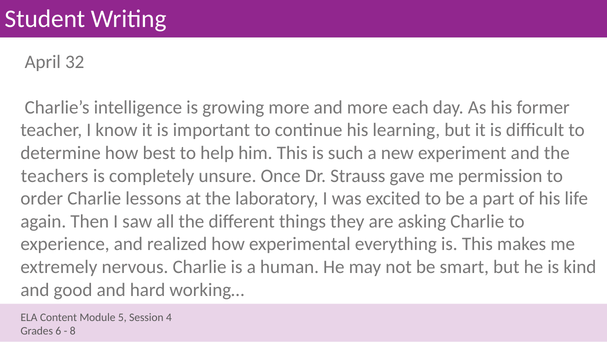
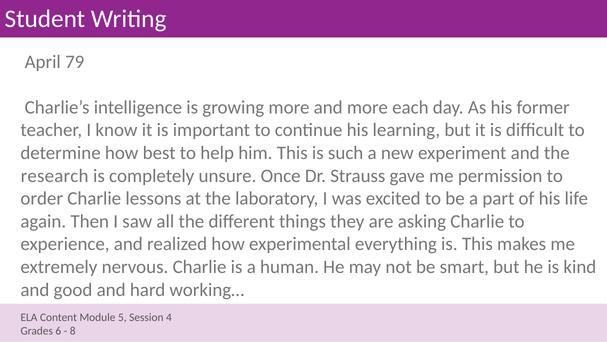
32: 32 -> 79
teachers: teachers -> research
